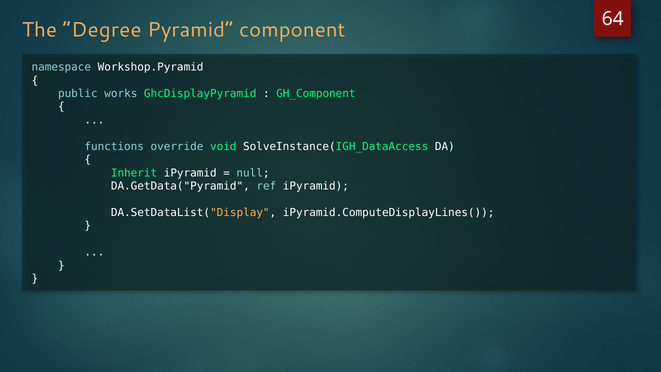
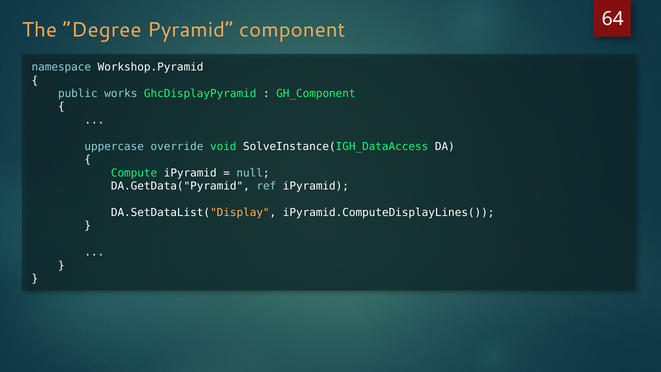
functions: functions -> uppercase
Inherit: Inherit -> Compute
